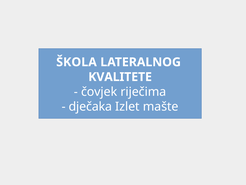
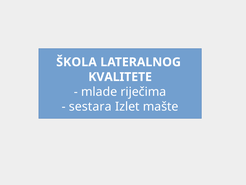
čovjek: čovjek -> mlade
dječaka: dječaka -> sestara
